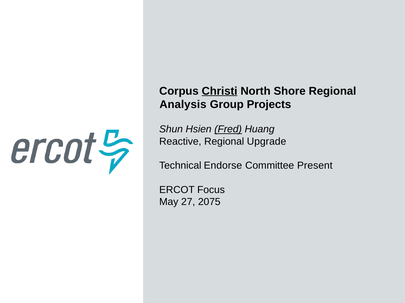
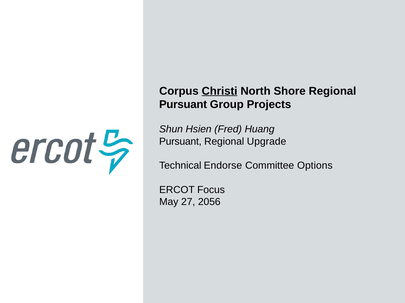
Analysis at (183, 105): Analysis -> Pursuant
Fred underline: present -> none
Reactive at (180, 142): Reactive -> Pursuant
Present: Present -> Options
2075: 2075 -> 2056
